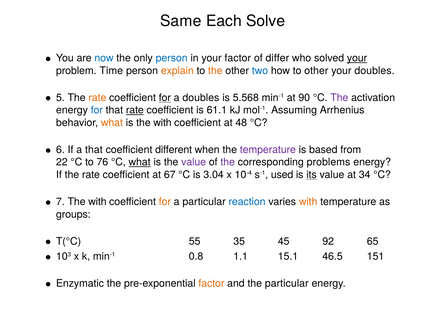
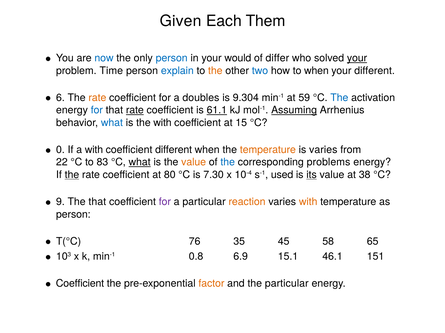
Same: Same -> Given
Solve: Solve -> Them
your factor: factor -> would
explain colour: orange -> blue
to other: other -> when
your doubles: doubles -> different
5: 5 -> 6
for at (165, 98) underline: present -> none
5.568: 5.568 -> 9.304
90: 90 -> 59
The at (339, 98) colour: purple -> blue
61.1 underline: none -> present
Assuming underline: none -> present
what at (112, 123) colour: orange -> blue
48: 48 -> 15
6: 6 -> 0
a that: that -> with
temperature at (268, 150) colour: purple -> orange
is based: based -> varies
76: 76 -> 83
value at (194, 163) colour: purple -> orange
the at (228, 163) colour: purple -> blue
the at (72, 175) underline: none -> present
67: 67 -> 80
3.04: 3.04 -> 7.30
34: 34 -> 38
7: 7 -> 9
with at (97, 202): with -> that
for at (165, 202) colour: orange -> purple
reaction colour: blue -> orange
groups at (73, 215): groups -> person
55: 55 -> 76
92: 92 -> 58
1.1: 1.1 -> 6.9
46.5: 46.5 -> 46.1
Enzymatic at (80, 284): Enzymatic -> Coefficient
